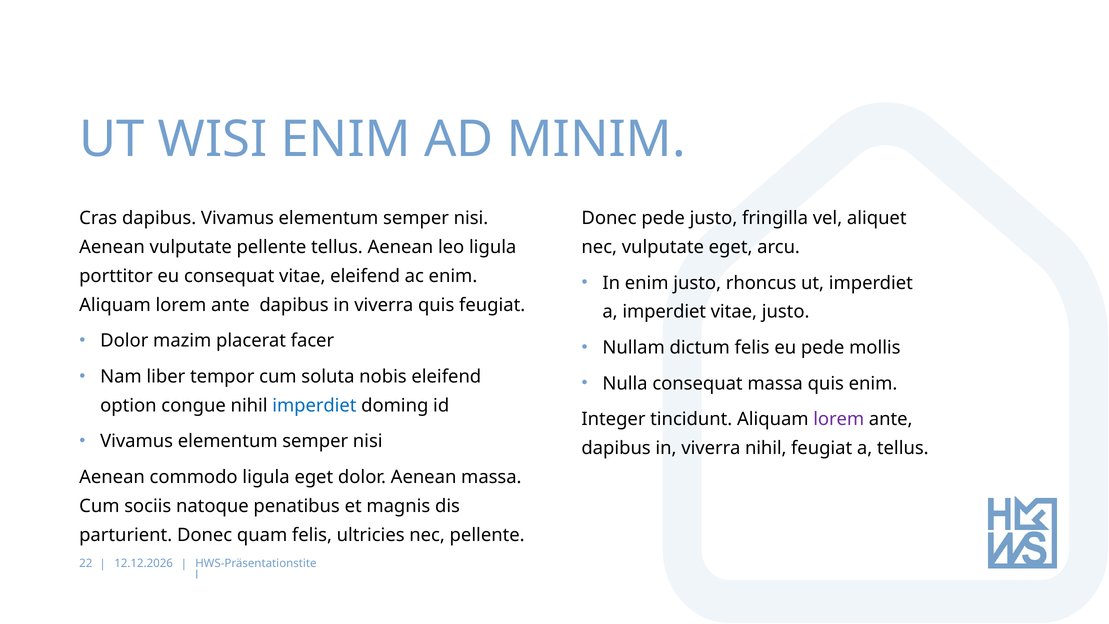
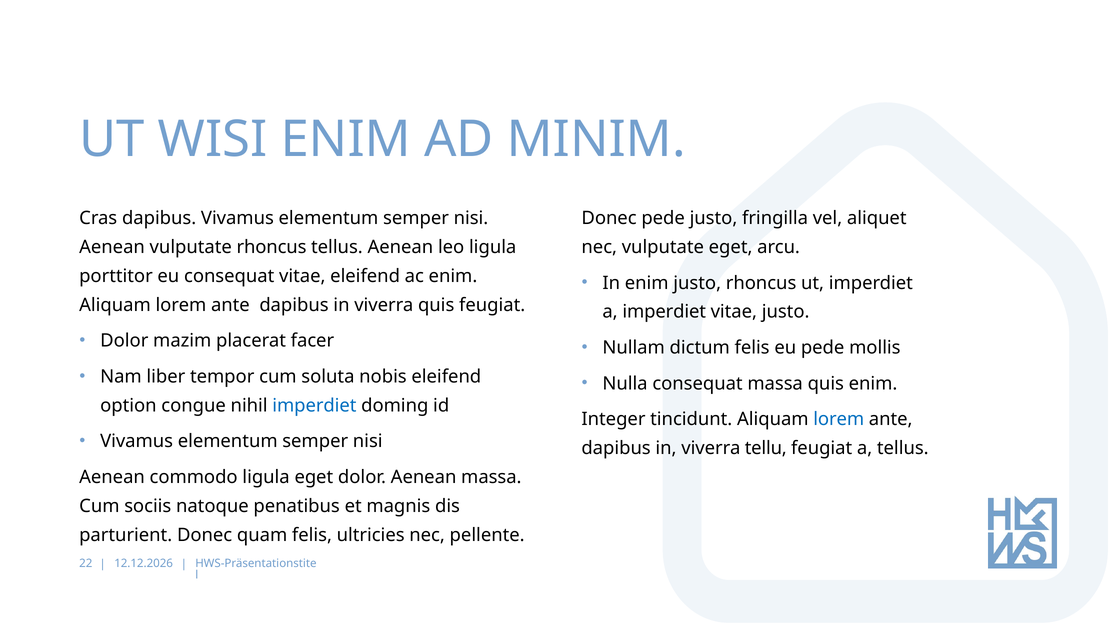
vulputate pellente: pellente -> rhoncus
lorem at (839, 419) colour: purple -> blue
viverra nihil: nihil -> tellu
